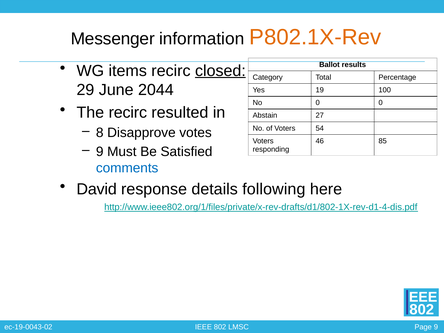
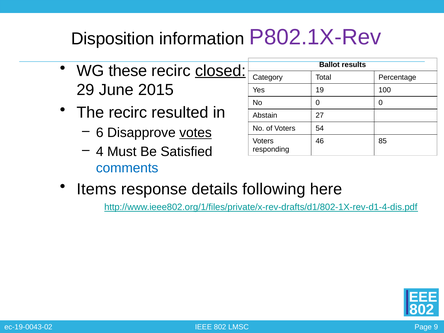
Messenger: Messenger -> Disposition
P802.1X-Rev colour: orange -> purple
items: items -> these
2044: 2044 -> 2015
8: 8 -> 6
votes underline: none -> present
9 at (100, 152): 9 -> 4
David: David -> Items
